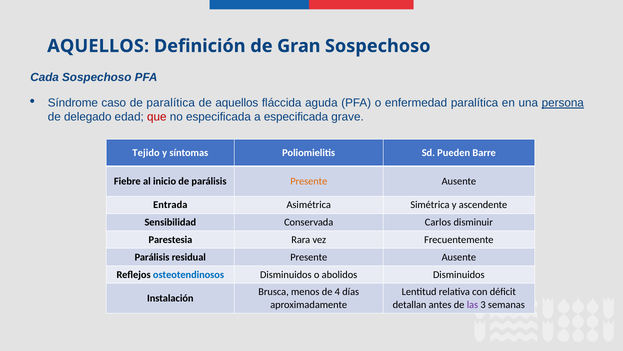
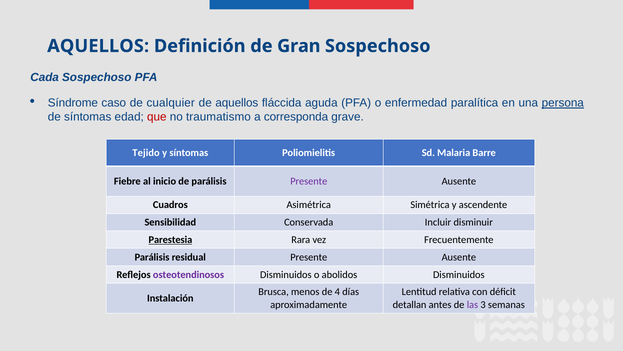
de paralítica: paralítica -> cualquier
de delegado: delegado -> síntomas
no especificada: especificada -> traumatismo
a especificada: especificada -> corresponda
Pueden: Pueden -> Malaria
Presente at (309, 181) colour: orange -> purple
Entrada: Entrada -> Cuadros
Carlos: Carlos -> Incluir
Parestesia underline: none -> present
osteotendinosos colour: blue -> purple
